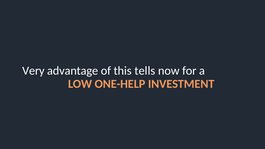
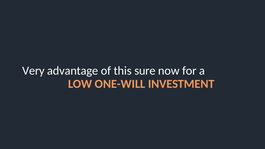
tells: tells -> sure
ONE-HELP: ONE-HELP -> ONE-WILL
